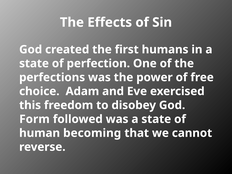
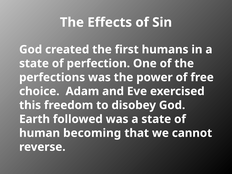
Form: Form -> Earth
